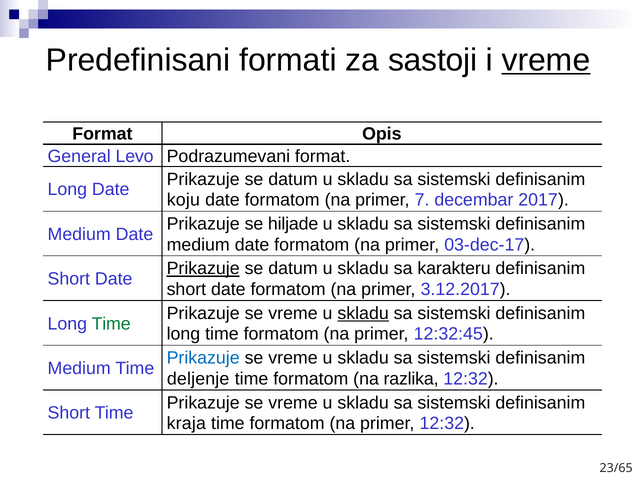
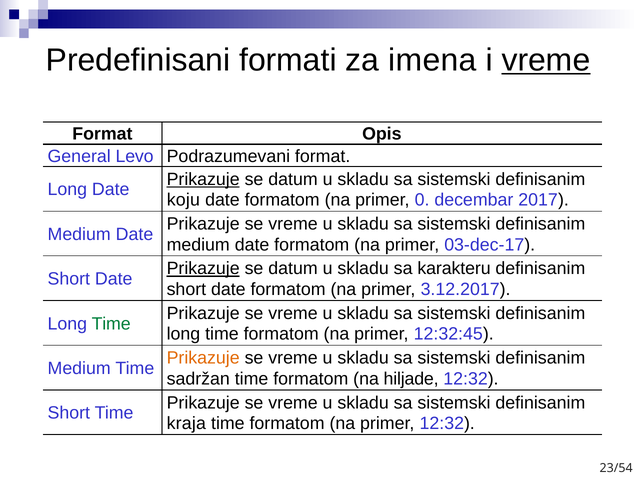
sastoji: sastoji -> imena
Prikazuje at (203, 179) underline: none -> present
7: 7 -> 0
hiljade at (293, 224): hiljade -> vreme
skladu at (363, 313) underline: present -> none
Prikazuje at (203, 358) colour: blue -> orange
deljenje: deljenje -> sadržan
razlika: razlika -> hiljade
23/65: 23/65 -> 23/54
